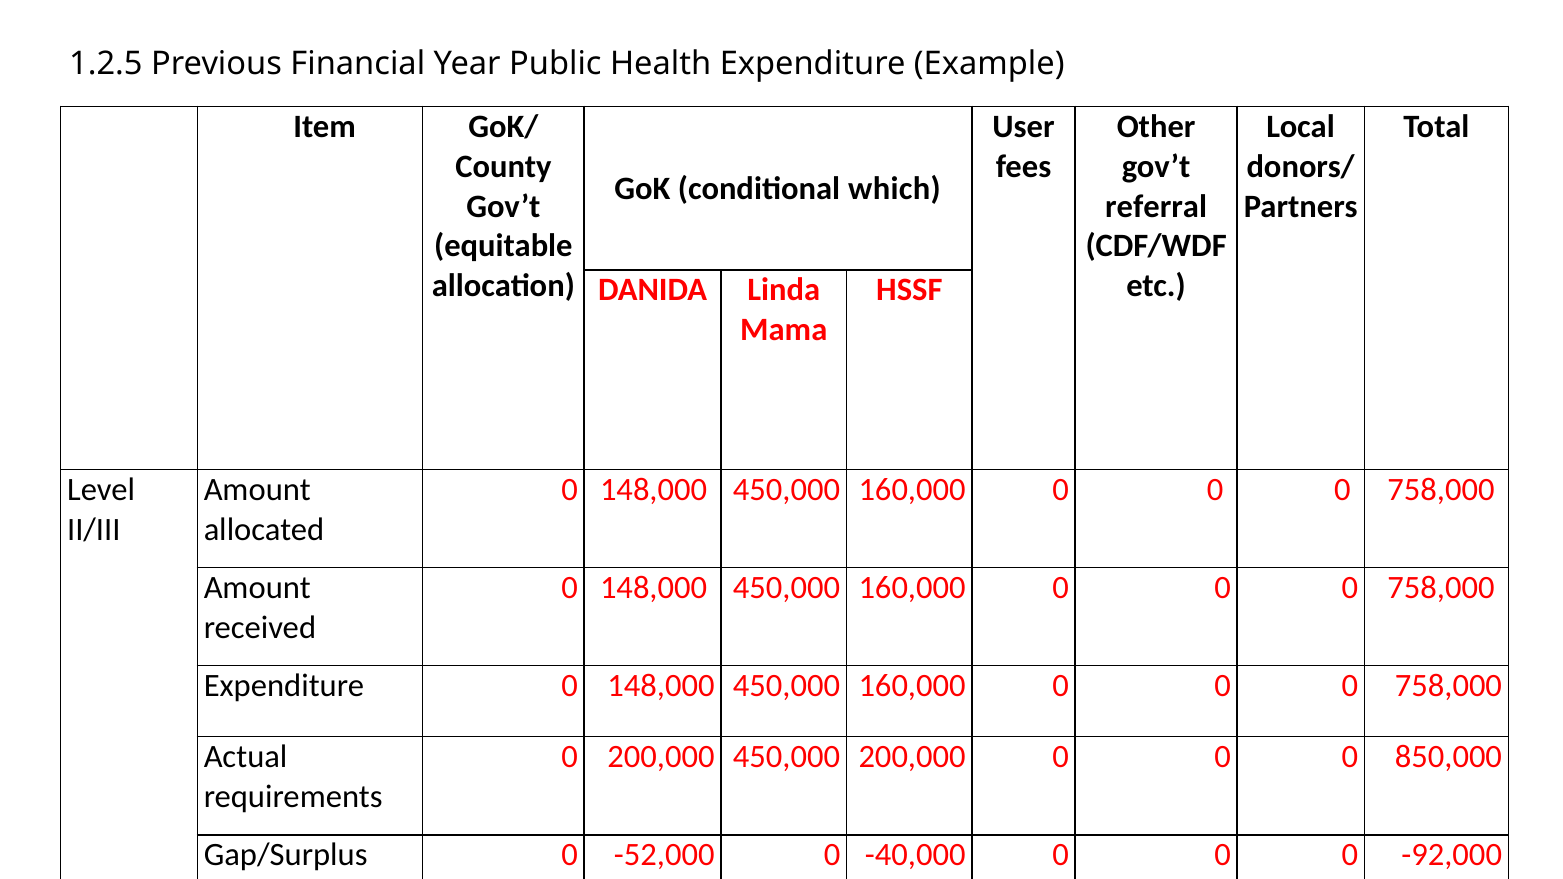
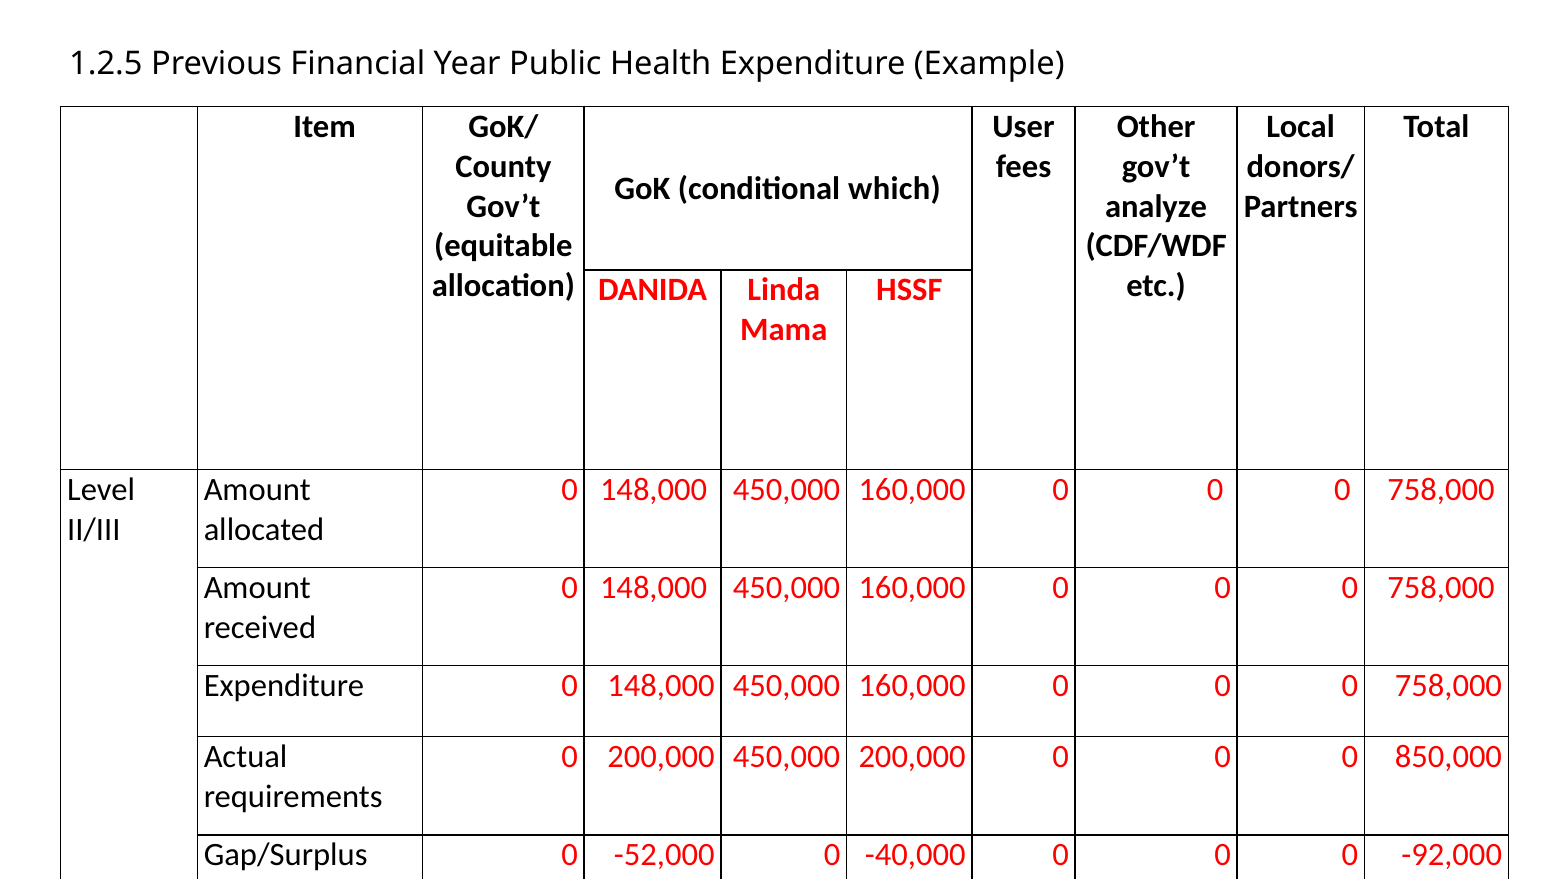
referral: referral -> analyze
